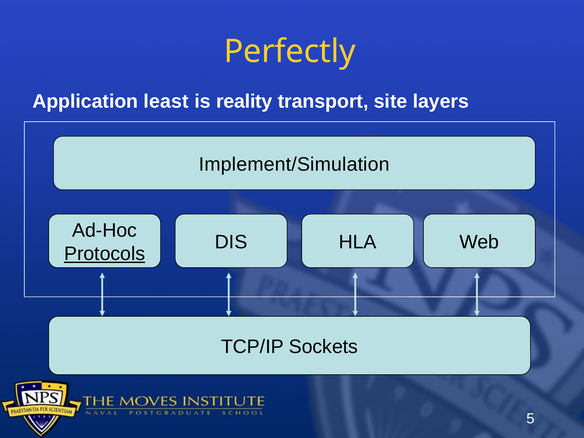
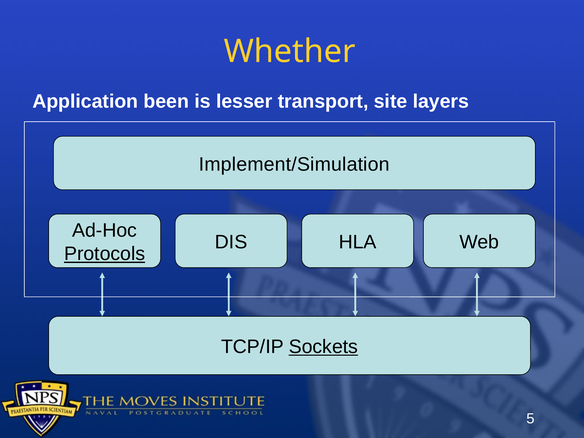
Perfectly: Perfectly -> Whether
least: least -> been
reality: reality -> lesser
Sockets underline: none -> present
